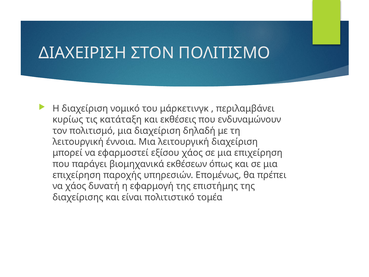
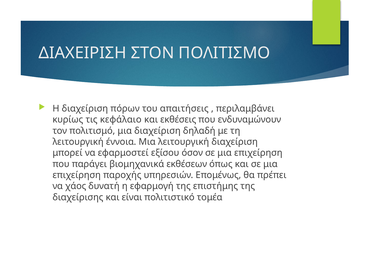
νομικό: νομικό -> πόρων
μάρκετινγκ: μάρκετινγκ -> απαιτήσεις
κατάταξη: κατάταξη -> κεφάλαιο
εξίσου χάος: χάος -> όσον
